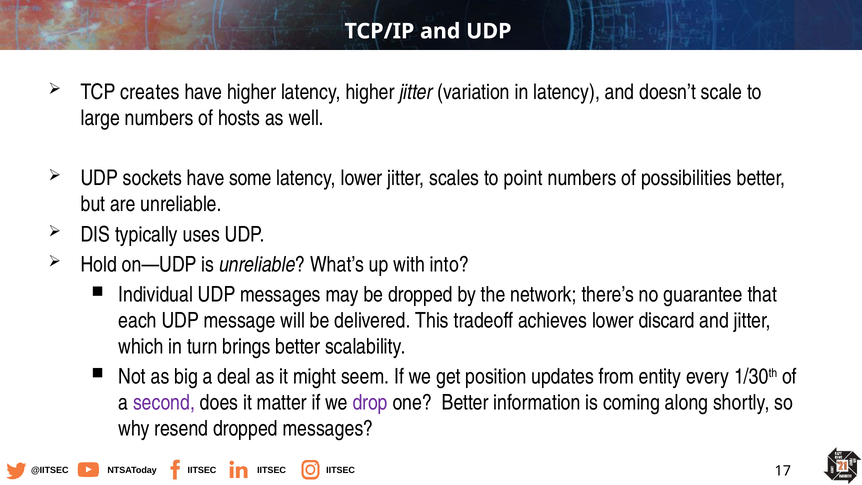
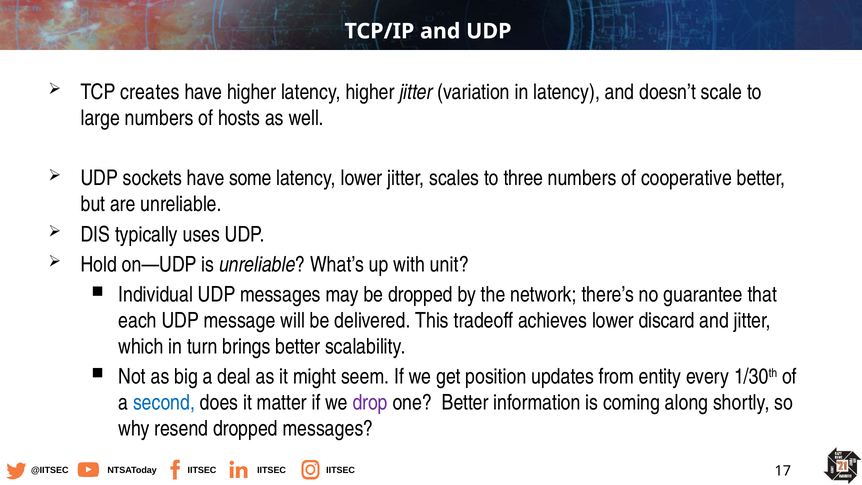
point: point -> three
possibilities: possibilities -> cooperative
into: into -> unit
second colour: purple -> blue
